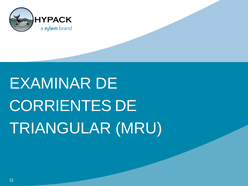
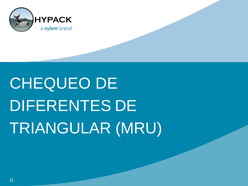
EXAMINAR: EXAMINAR -> CHEQUEO
CORRIENTES: CORRIENTES -> DIFERENTES
